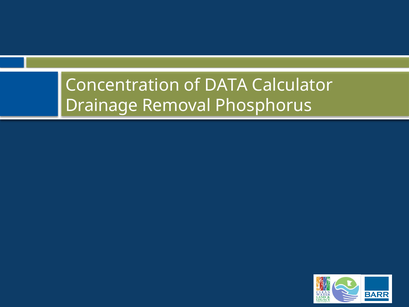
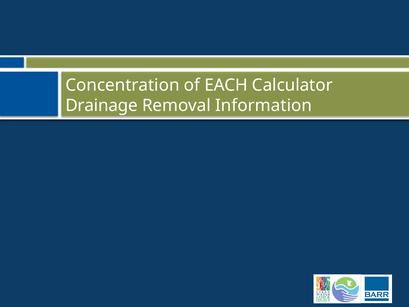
DATA: DATA -> EACH
Phosphorus: Phosphorus -> Information
